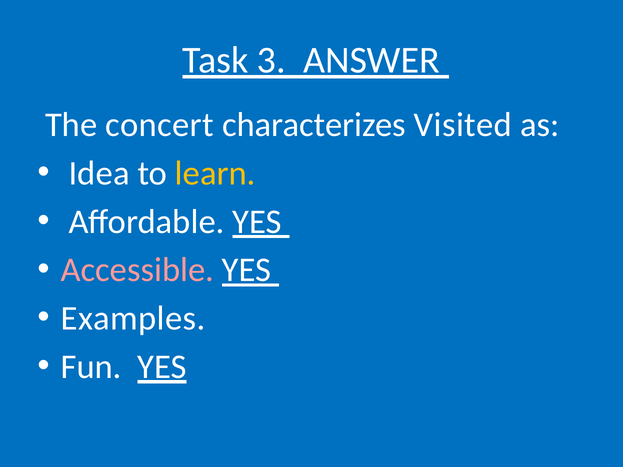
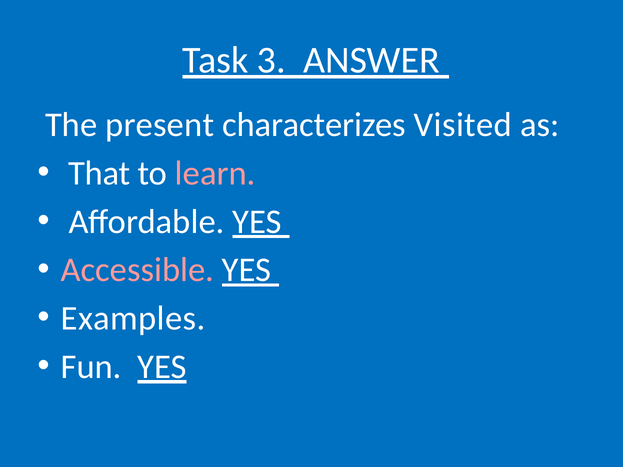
concert: concert -> present
Idea: Idea -> That
learn colour: yellow -> pink
